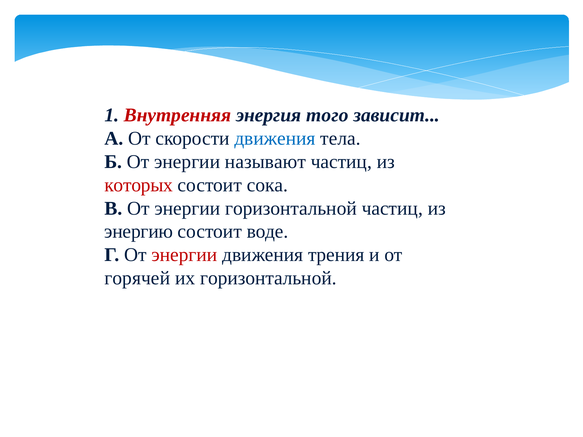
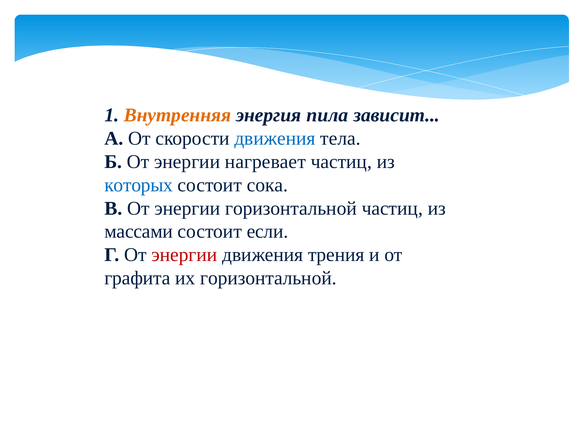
Внутренняя colour: red -> orange
того: того -> пила
называют: называют -> нагревает
которых colour: red -> blue
энергию: энергию -> массами
воде: воде -> если
горячей: горячей -> графита
